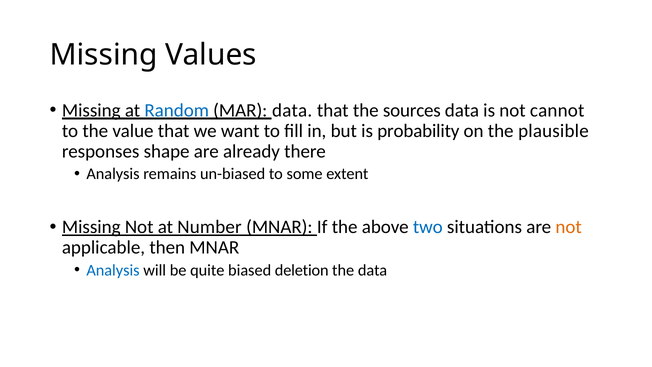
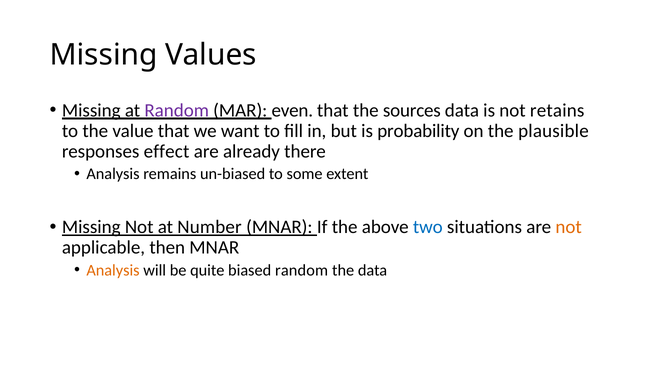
Random at (177, 110) colour: blue -> purple
MAR data: data -> even
cannot: cannot -> retains
shape: shape -> effect
Analysis at (113, 270) colour: blue -> orange
biased deletion: deletion -> random
